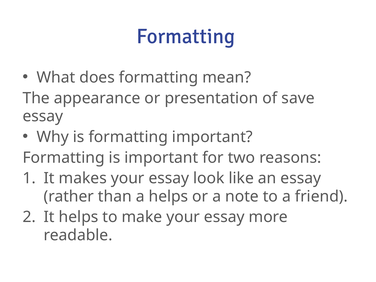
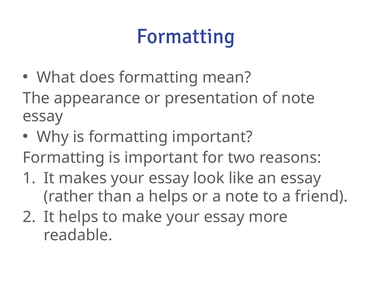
of save: save -> note
